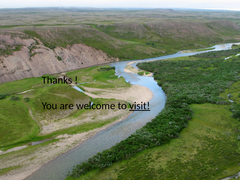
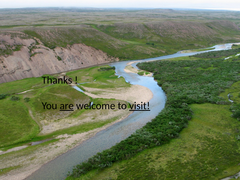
are underline: none -> present
